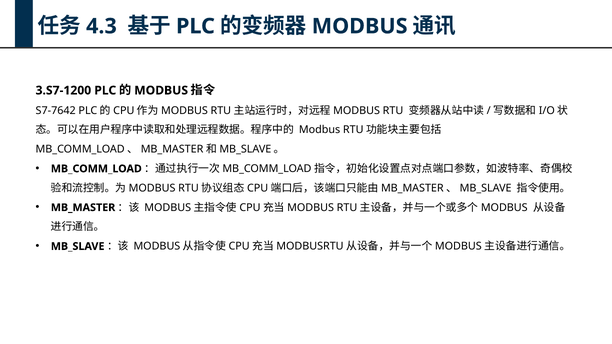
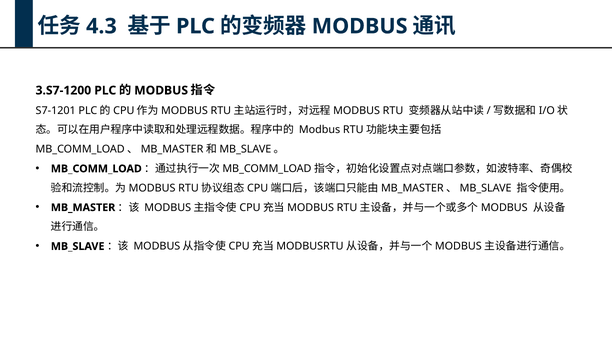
S7-7642: S7-7642 -> S7-1201
